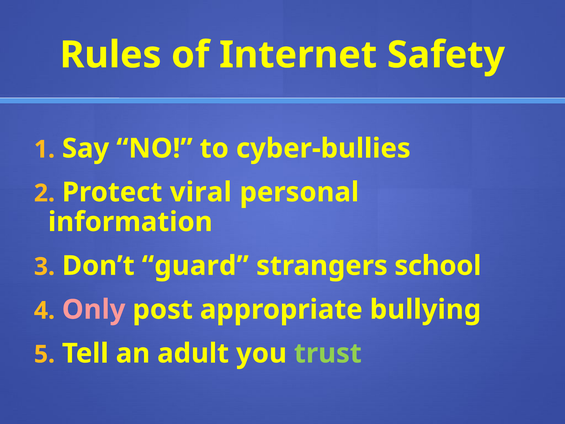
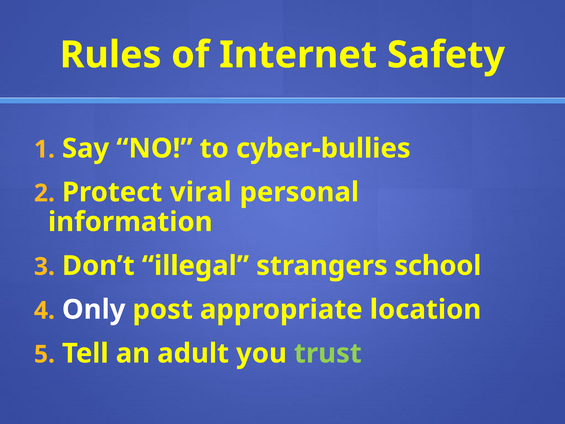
guard: guard -> illegal
Only colour: pink -> white
bullying: bullying -> location
